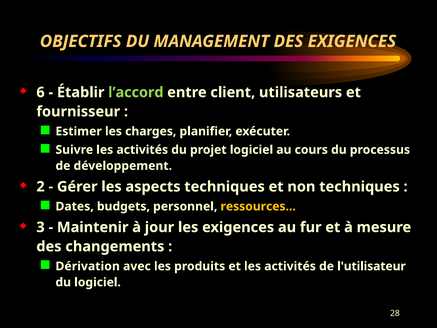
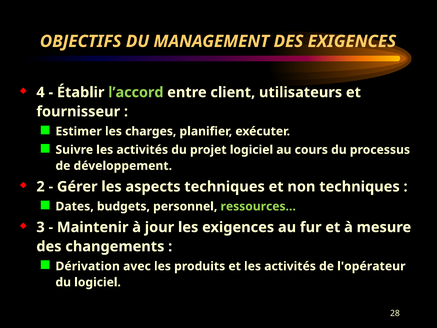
6: 6 -> 4
ressources… colour: yellow -> light green
l'utilisateur: l'utilisateur -> l'opérateur
